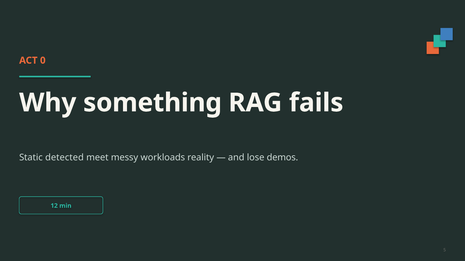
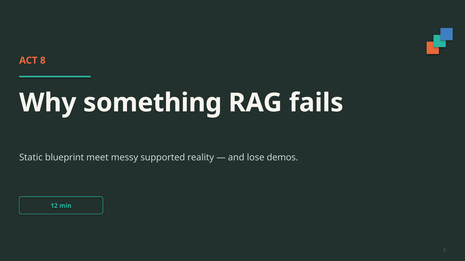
0: 0 -> 8
detected: detected -> blueprint
workloads: workloads -> supported
